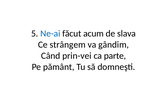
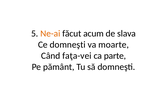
Ne-ai colour: blue -> orange
Ce strângem: strângem -> domneşti
gândim: gândim -> moarte
prin-vei: prin-vei -> faţa-vei
